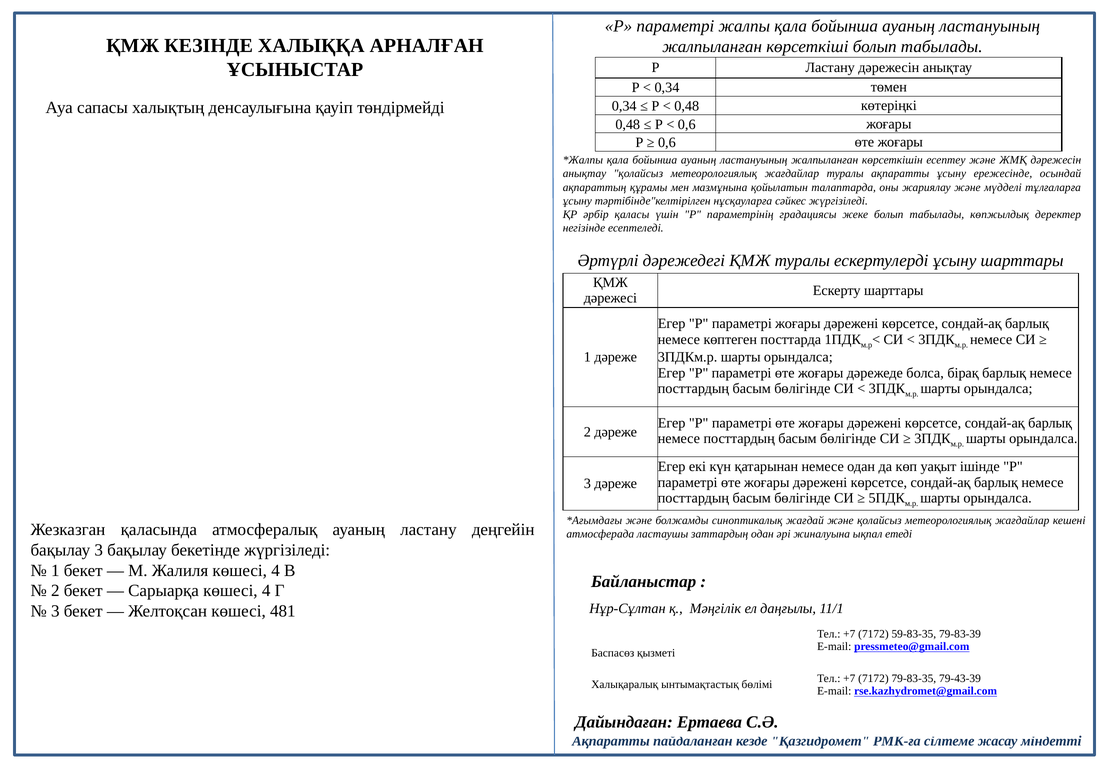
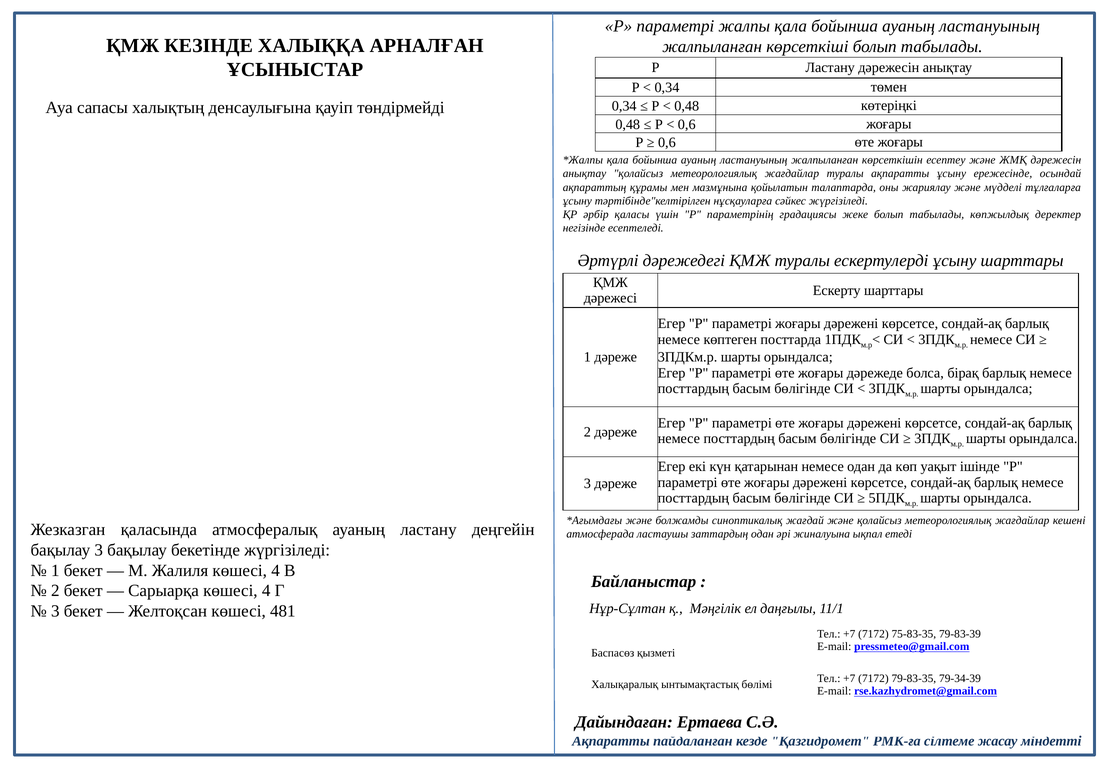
59-83-35: 59-83-35 -> 75-83-35
79-43-39: 79-43-39 -> 79-34-39
